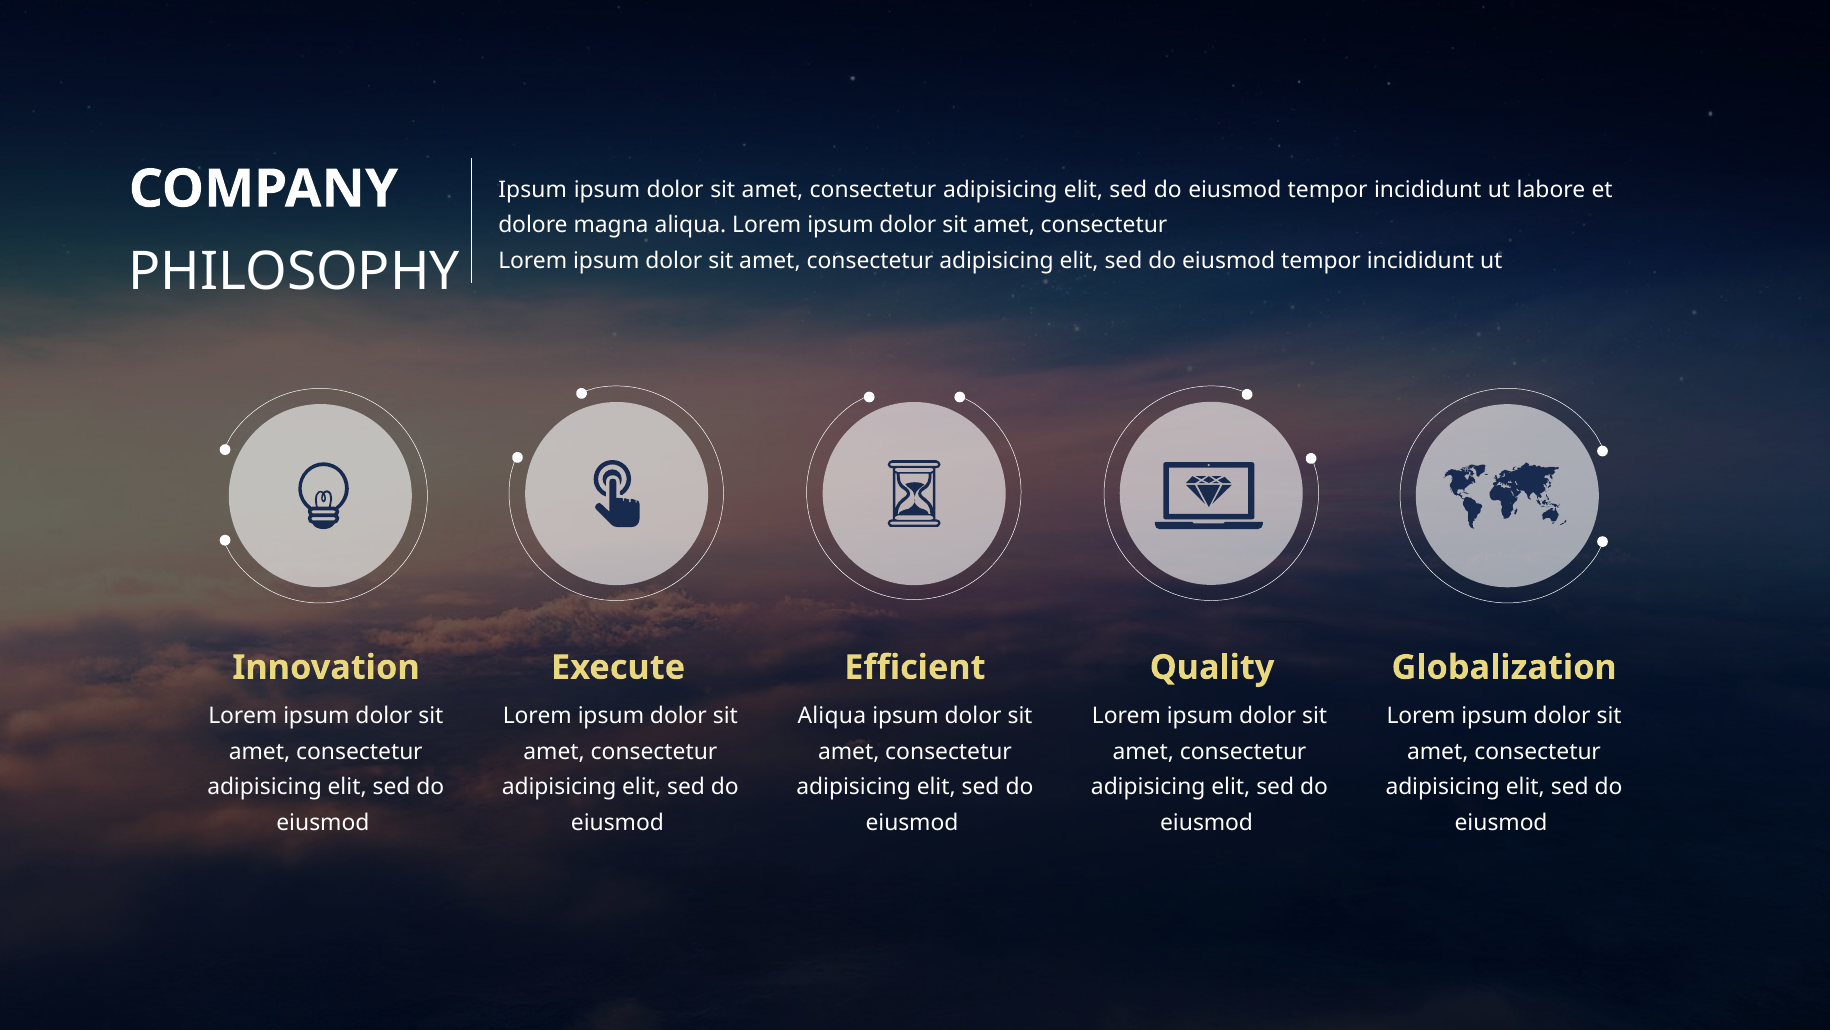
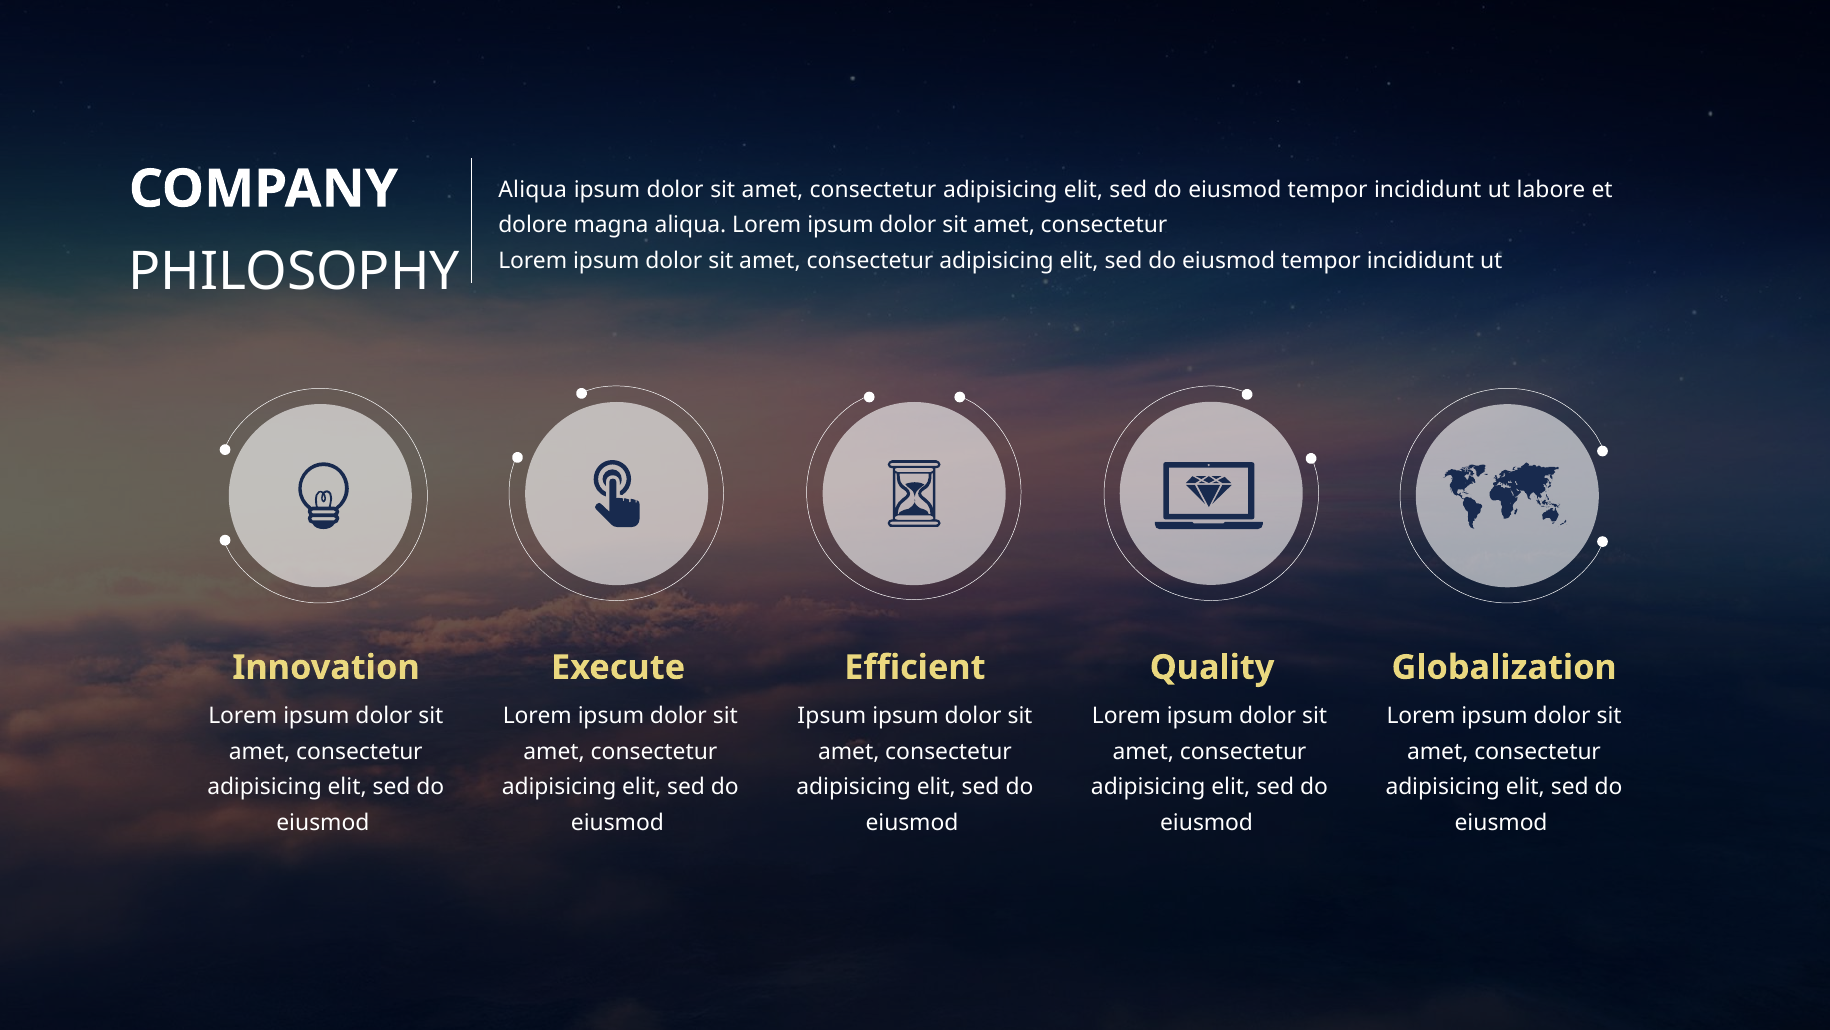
Ipsum at (533, 190): Ipsum -> Aliqua
Aliqua at (832, 716): Aliqua -> Ipsum
